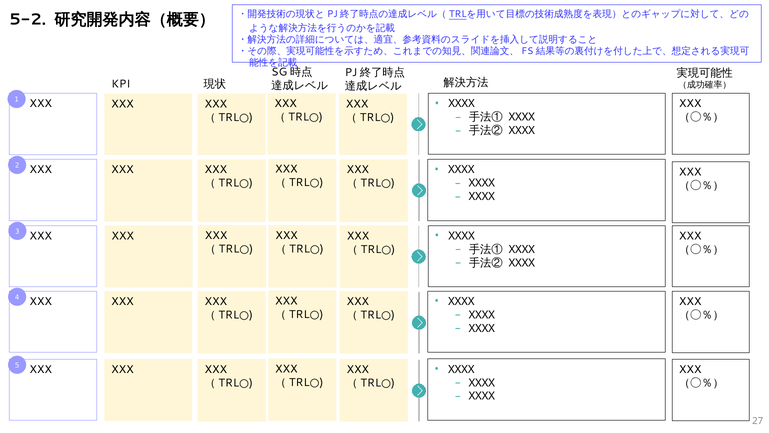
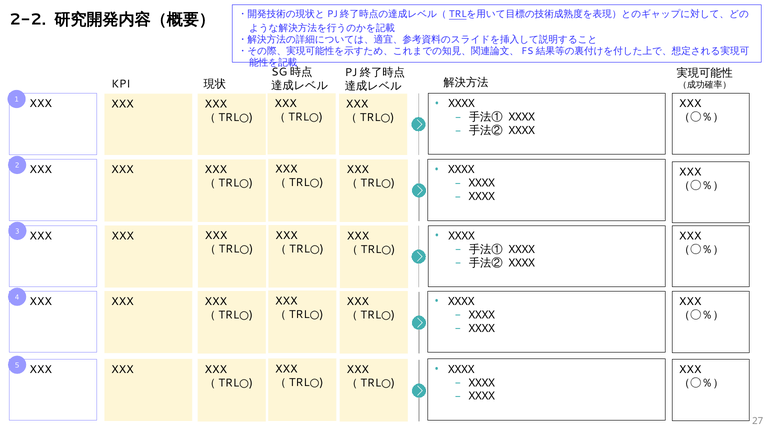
5-2: 5-2 -> 2-2
